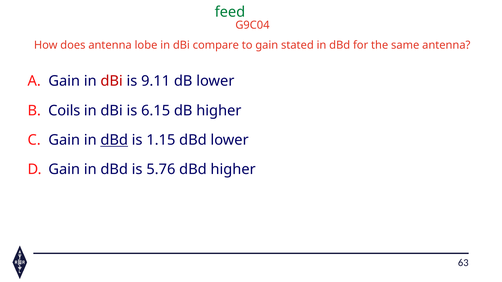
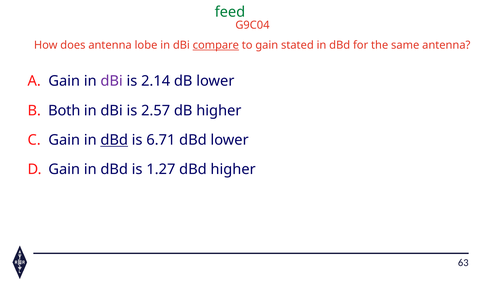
compare underline: none -> present
dBi at (112, 81) colour: red -> purple
9.11: 9.11 -> 2.14
Coils: Coils -> Both
6.15: 6.15 -> 2.57
1.15: 1.15 -> 6.71
5.76: 5.76 -> 1.27
